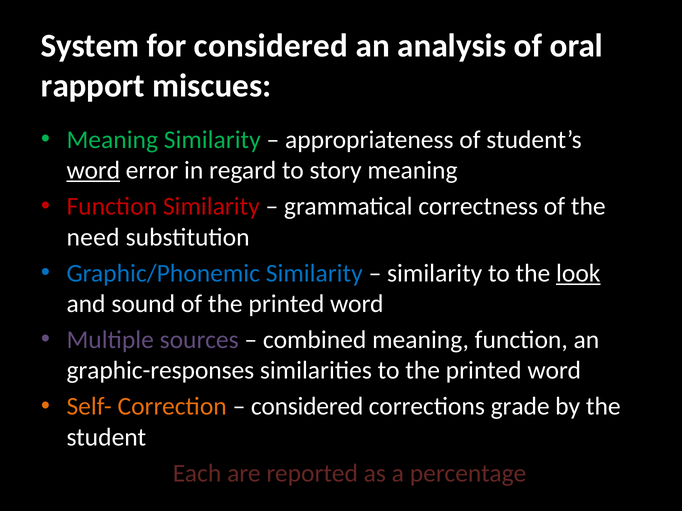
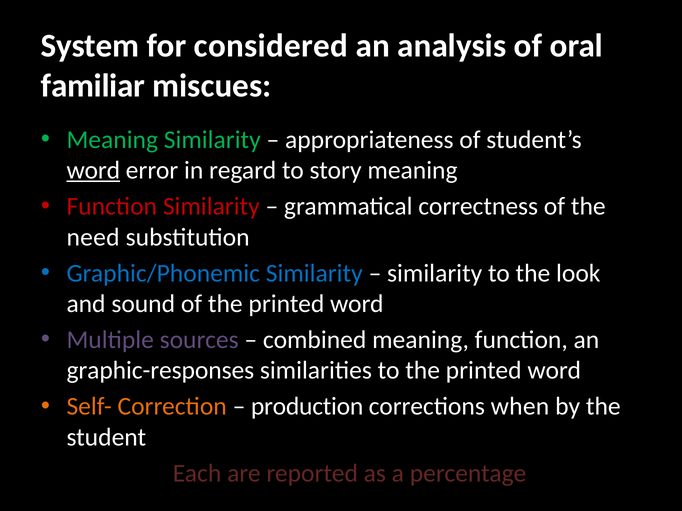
rapport: rapport -> familiar
look underline: present -> none
considered at (307, 407): considered -> production
grade: grade -> when
